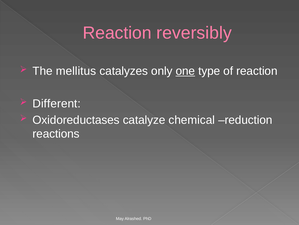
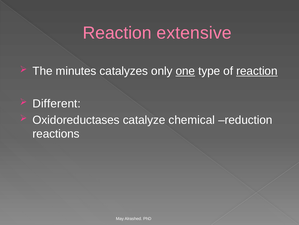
reversibly: reversibly -> extensive
mellitus: mellitus -> minutes
reaction at (257, 71) underline: none -> present
